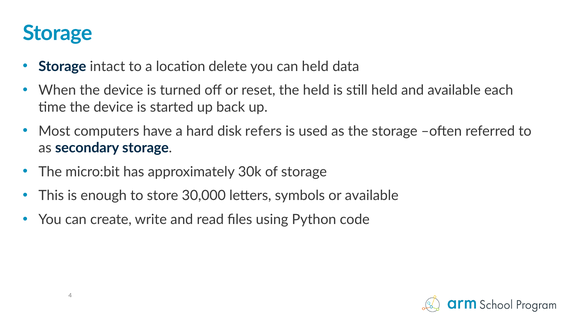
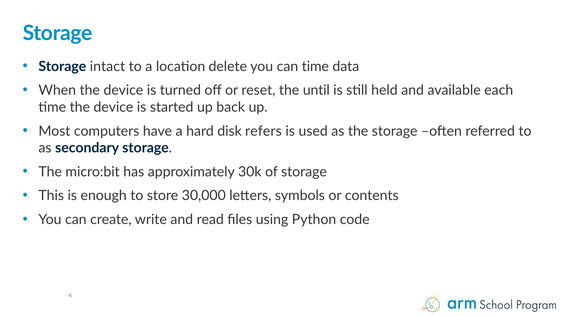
can held: held -> time
the held: held -> until
or available: available -> contents
